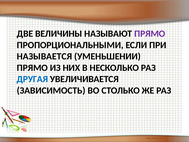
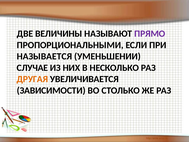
ПРЯМО at (32, 68): ПРЯМО -> СЛУЧАЕ
ДРУГАЯ colour: blue -> orange
ЗАВИСИМОСТЬ: ЗАВИСИМОСТЬ -> ЗАВИСИМОСТИ
